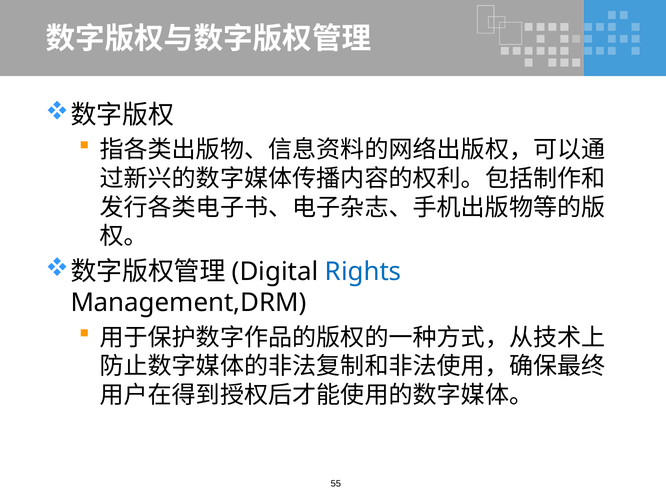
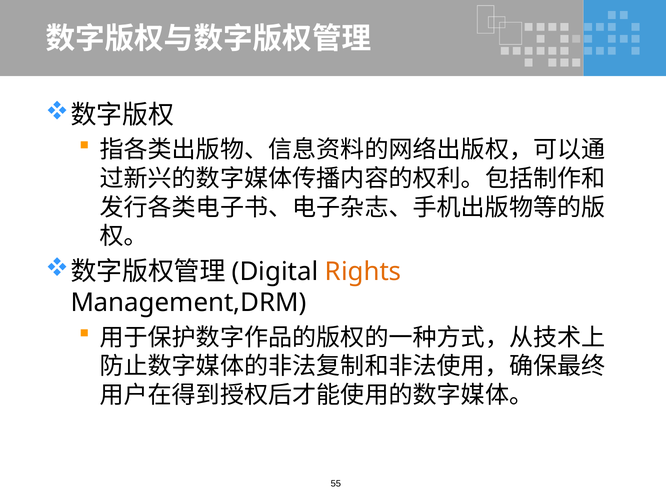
Rights colour: blue -> orange
